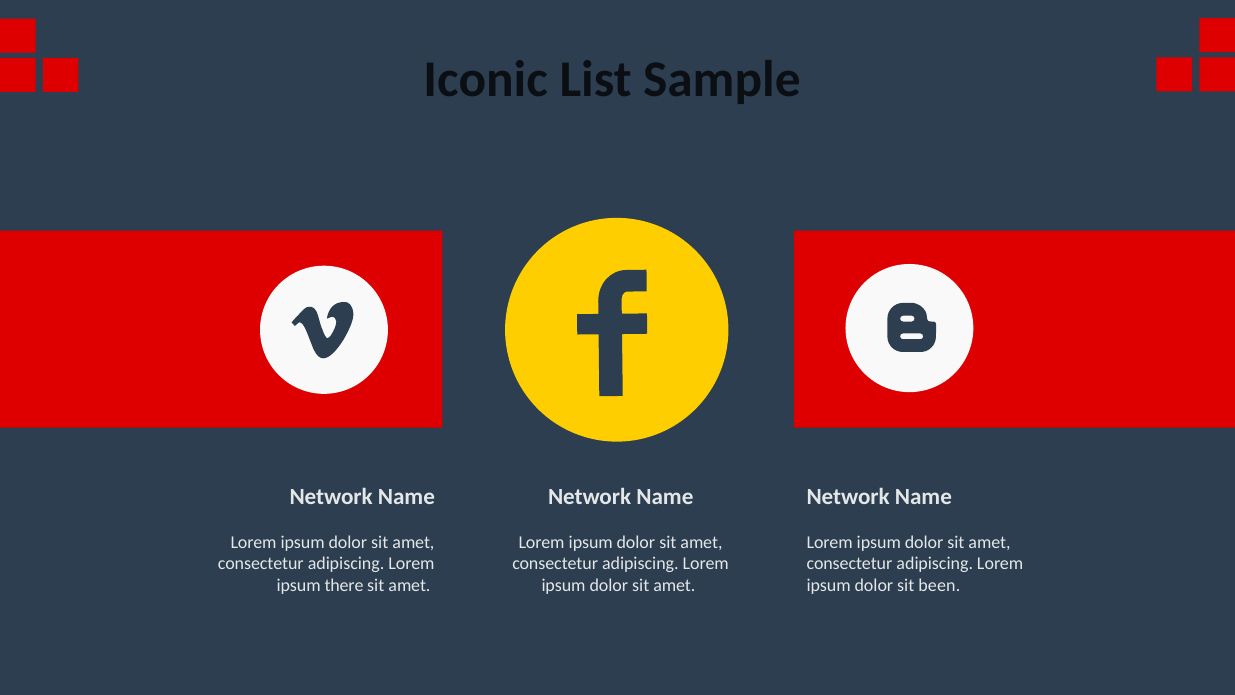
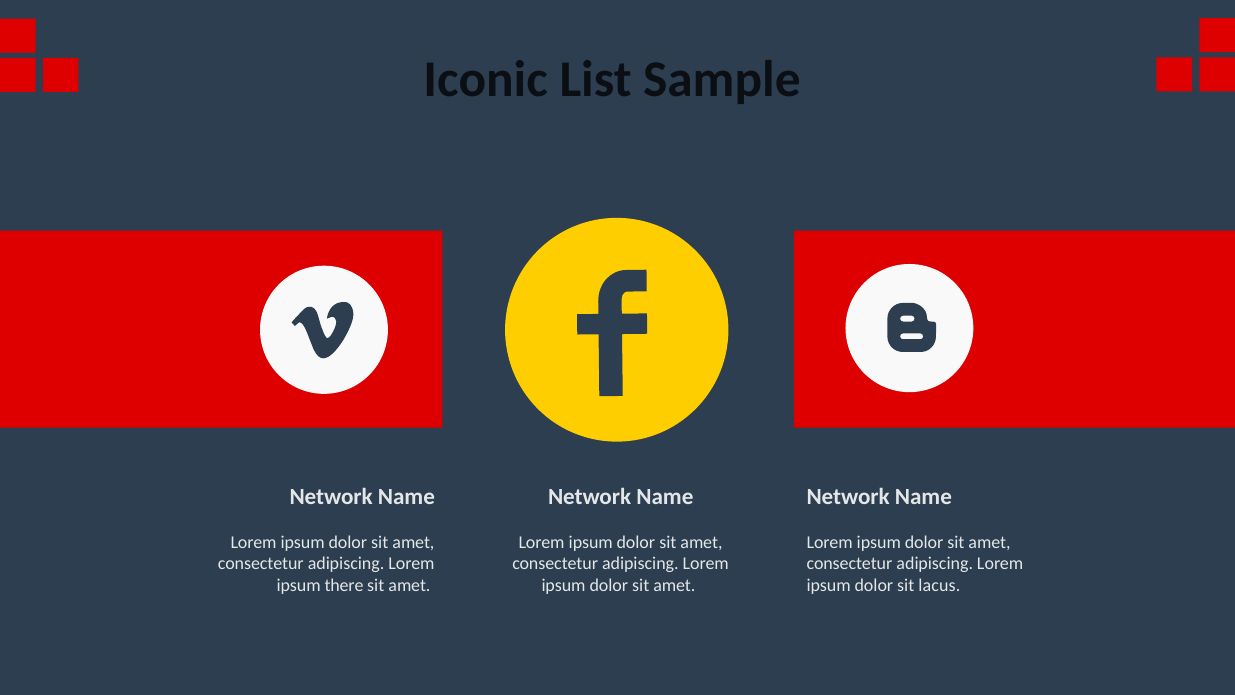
been: been -> lacus
